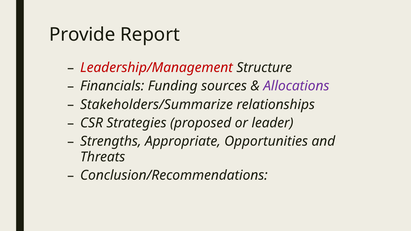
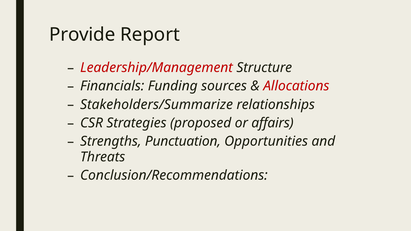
Allocations colour: purple -> red
leader: leader -> affairs
Appropriate: Appropriate -> Punctuation
